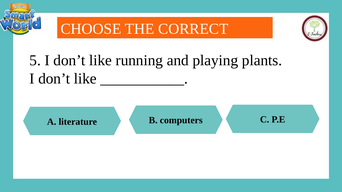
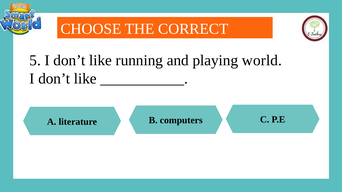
plants: plants -> world
